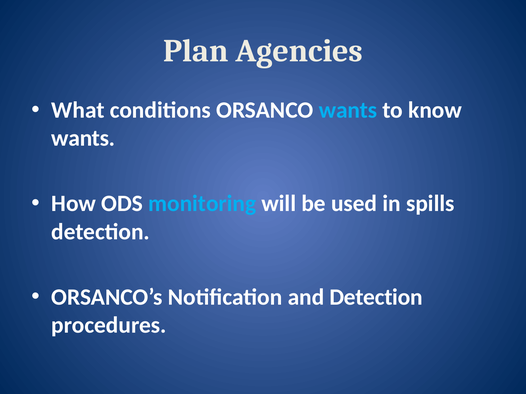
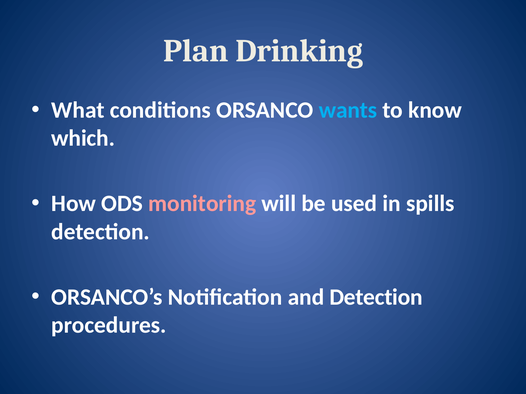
Agencies: Agencies -> Drinking
wants at (83, 138): wants -> which
monitoring colour: light blue -> pink
